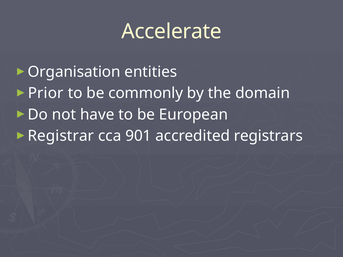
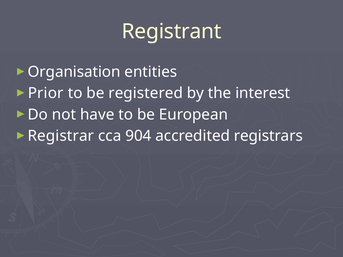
Accelerate: Accelerate -> Registrant
commonly: commonly -> registered
domain: domain -> interest
901: 901 -> 904
